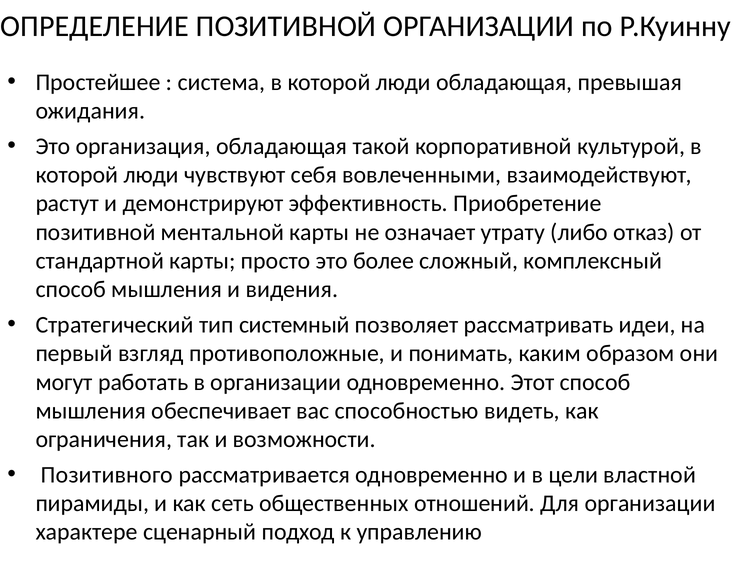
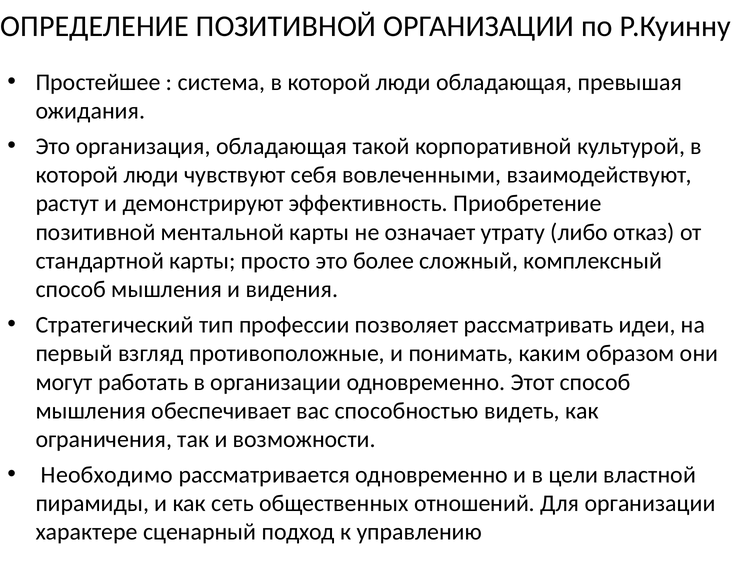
системный: системный -> профессии
Позитивного: Позитивного -> Необходимо
